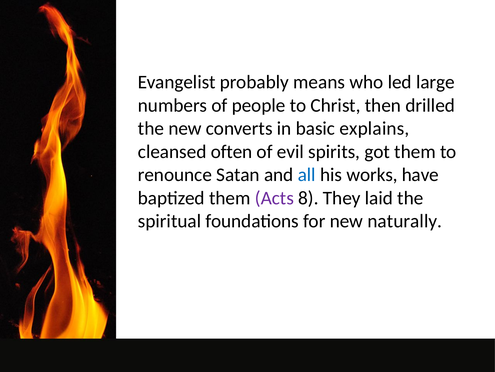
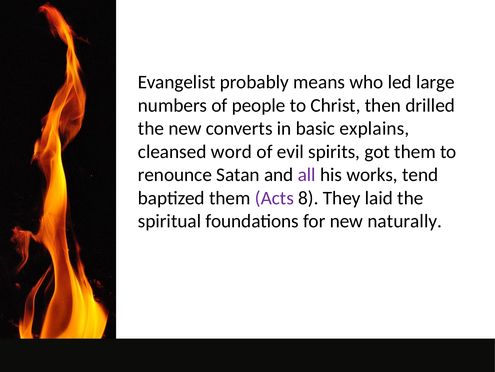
often: often -> word
all colour: blue -> purple
have: have -> tend
